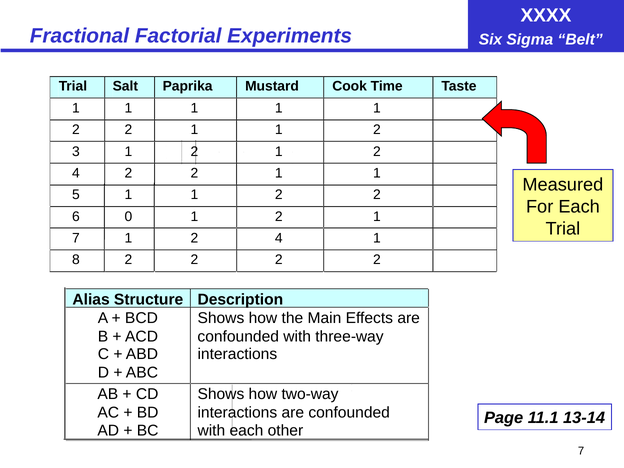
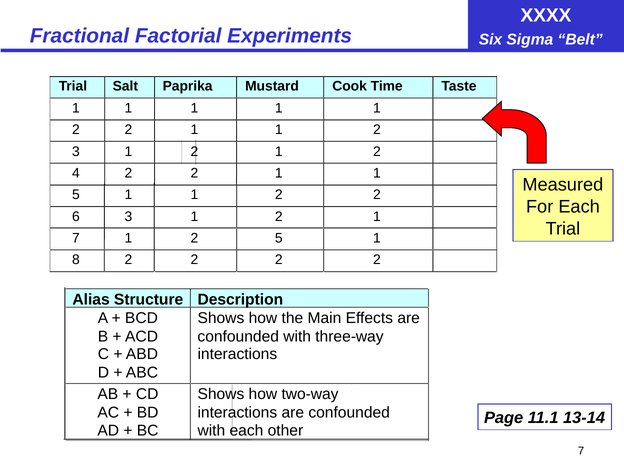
6 0: 0 -> 3
7 1 2 4: 4 -> 5
